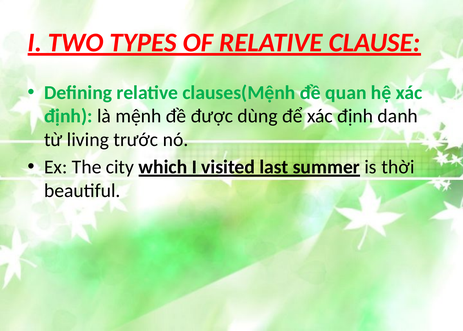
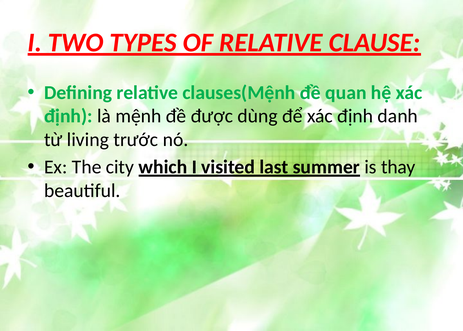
thời: thời -> thay
